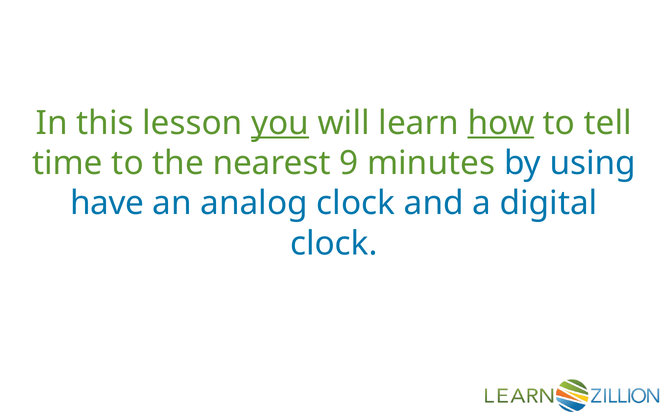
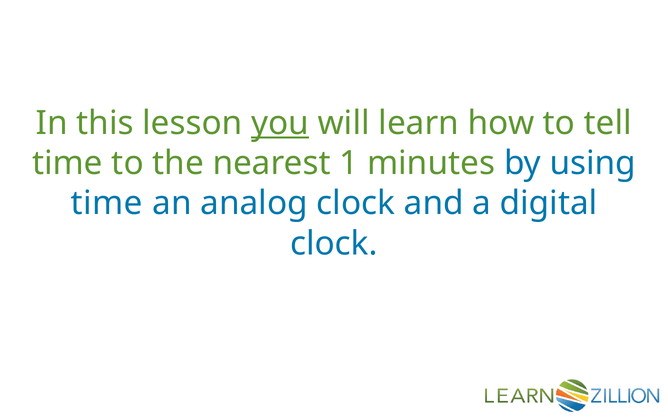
how underline: present -> none
9: 9 -> 1
have at (107, 203): have -> time
